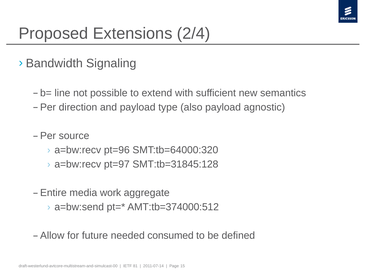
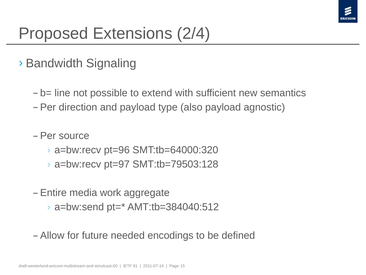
SMT:tb=31845:128: SMT:tb=31845:128 -> SMT:tb=79503:128
AMT:tb=374000:512: AMT:tb=374000:512 -> AMT:tb=384040:512
consumed: consumed -> encodings
